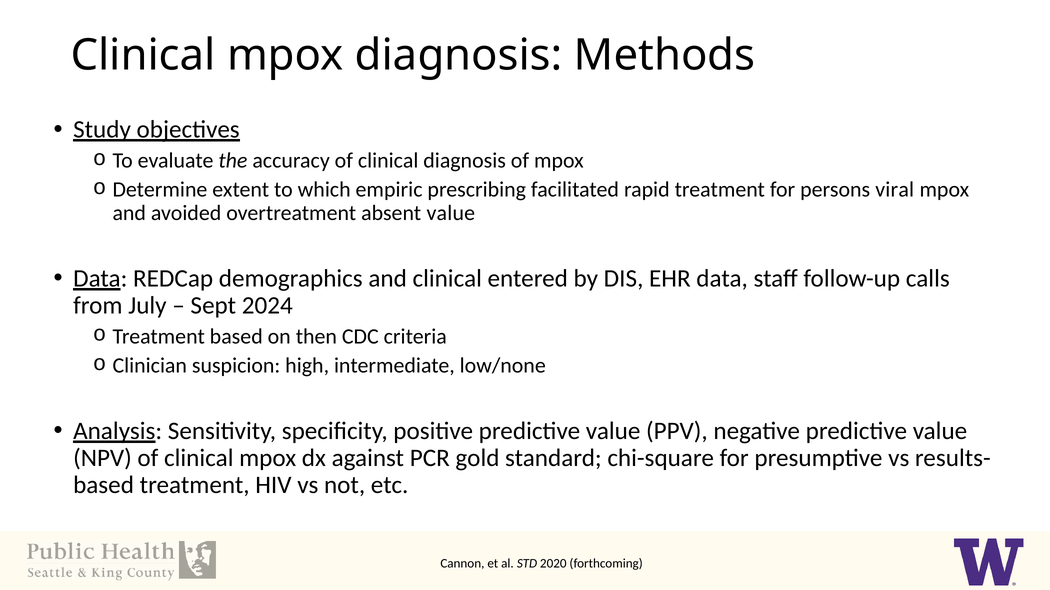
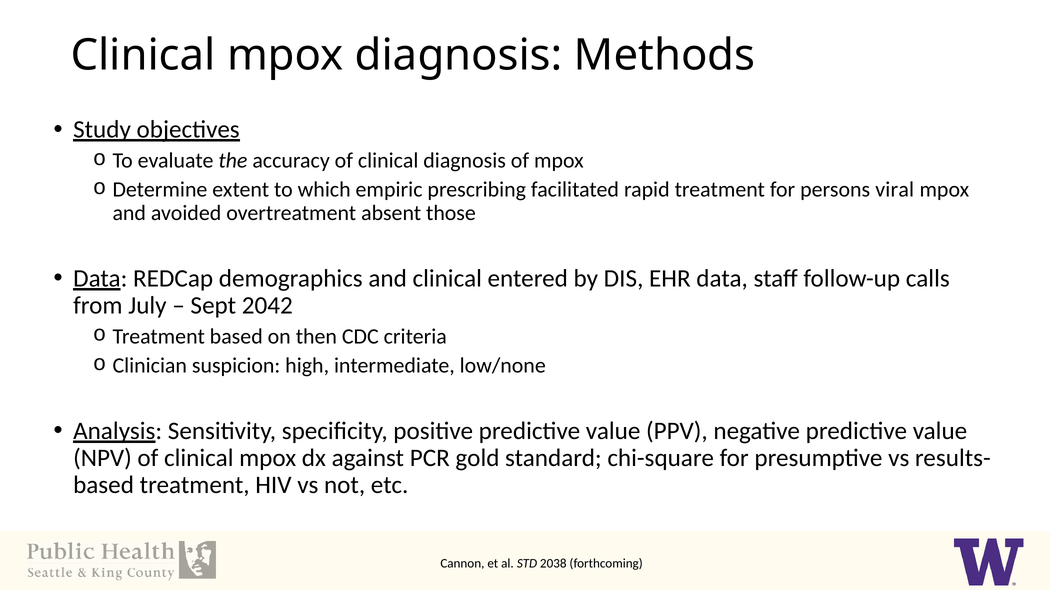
absent value: value -> those
2024: 2024 -> 2042
2020: 2020 -> 2038
